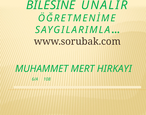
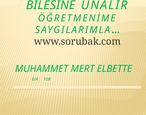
HIRKAYI: HIRKAYI -> ELBETTE
